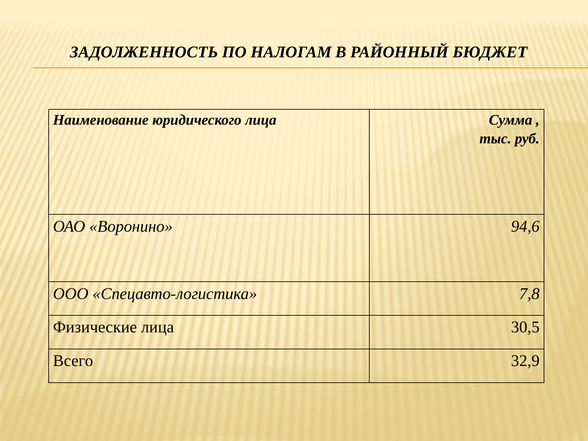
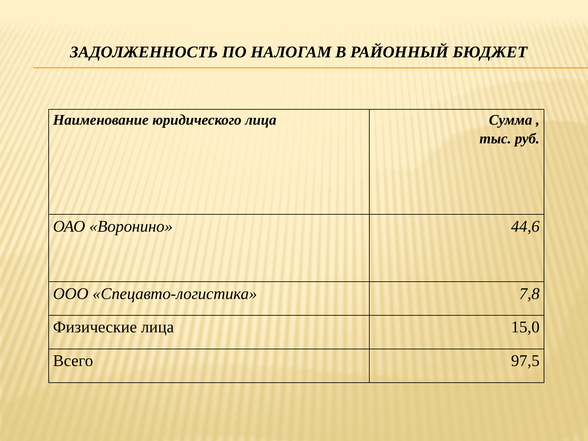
94,6: 94,6 -> 44,6
30,5: 30,5 -> 15,0
32,9: 32,9 -> 97,5
